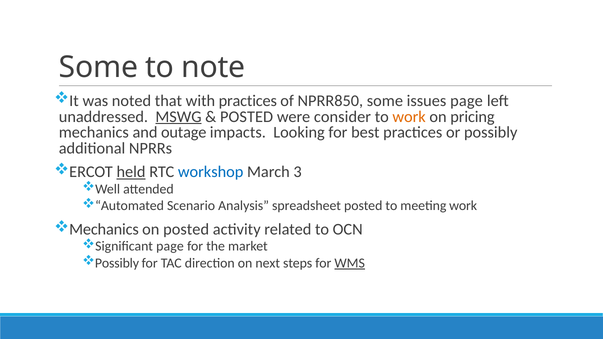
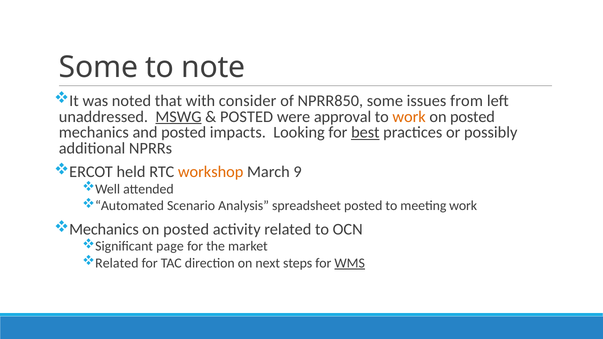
with practices: practices -> consider
issues page: page -> from
consider: consider -> approval
pricing at (472, 117): pricing -> posted
and outage: outage -> posted
best underline: none -> present
held underline: present -> none
workshop colour: blue -> orange
3: 3 -> 9
Possibly at (117, 263): Possibly -> Related
